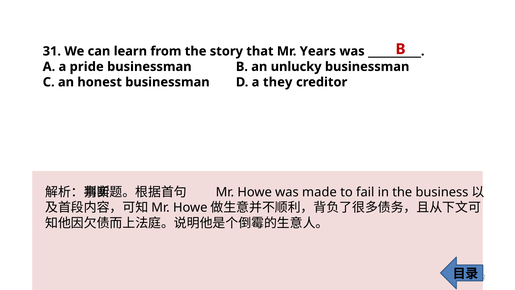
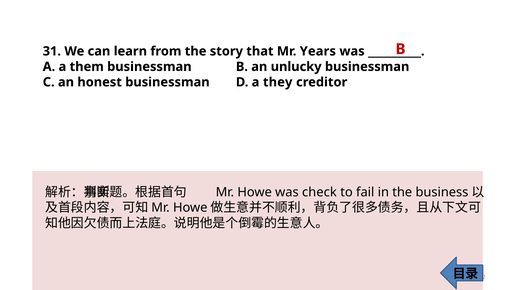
pride: pride -> them
made: made -> check
